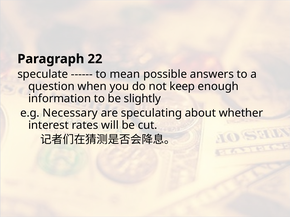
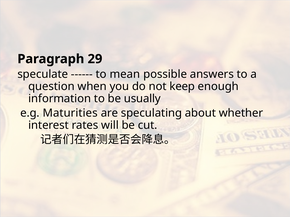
22: 22 -> 29
slightly: slightly -> usually
Necessary: Necessary -> Maturities
